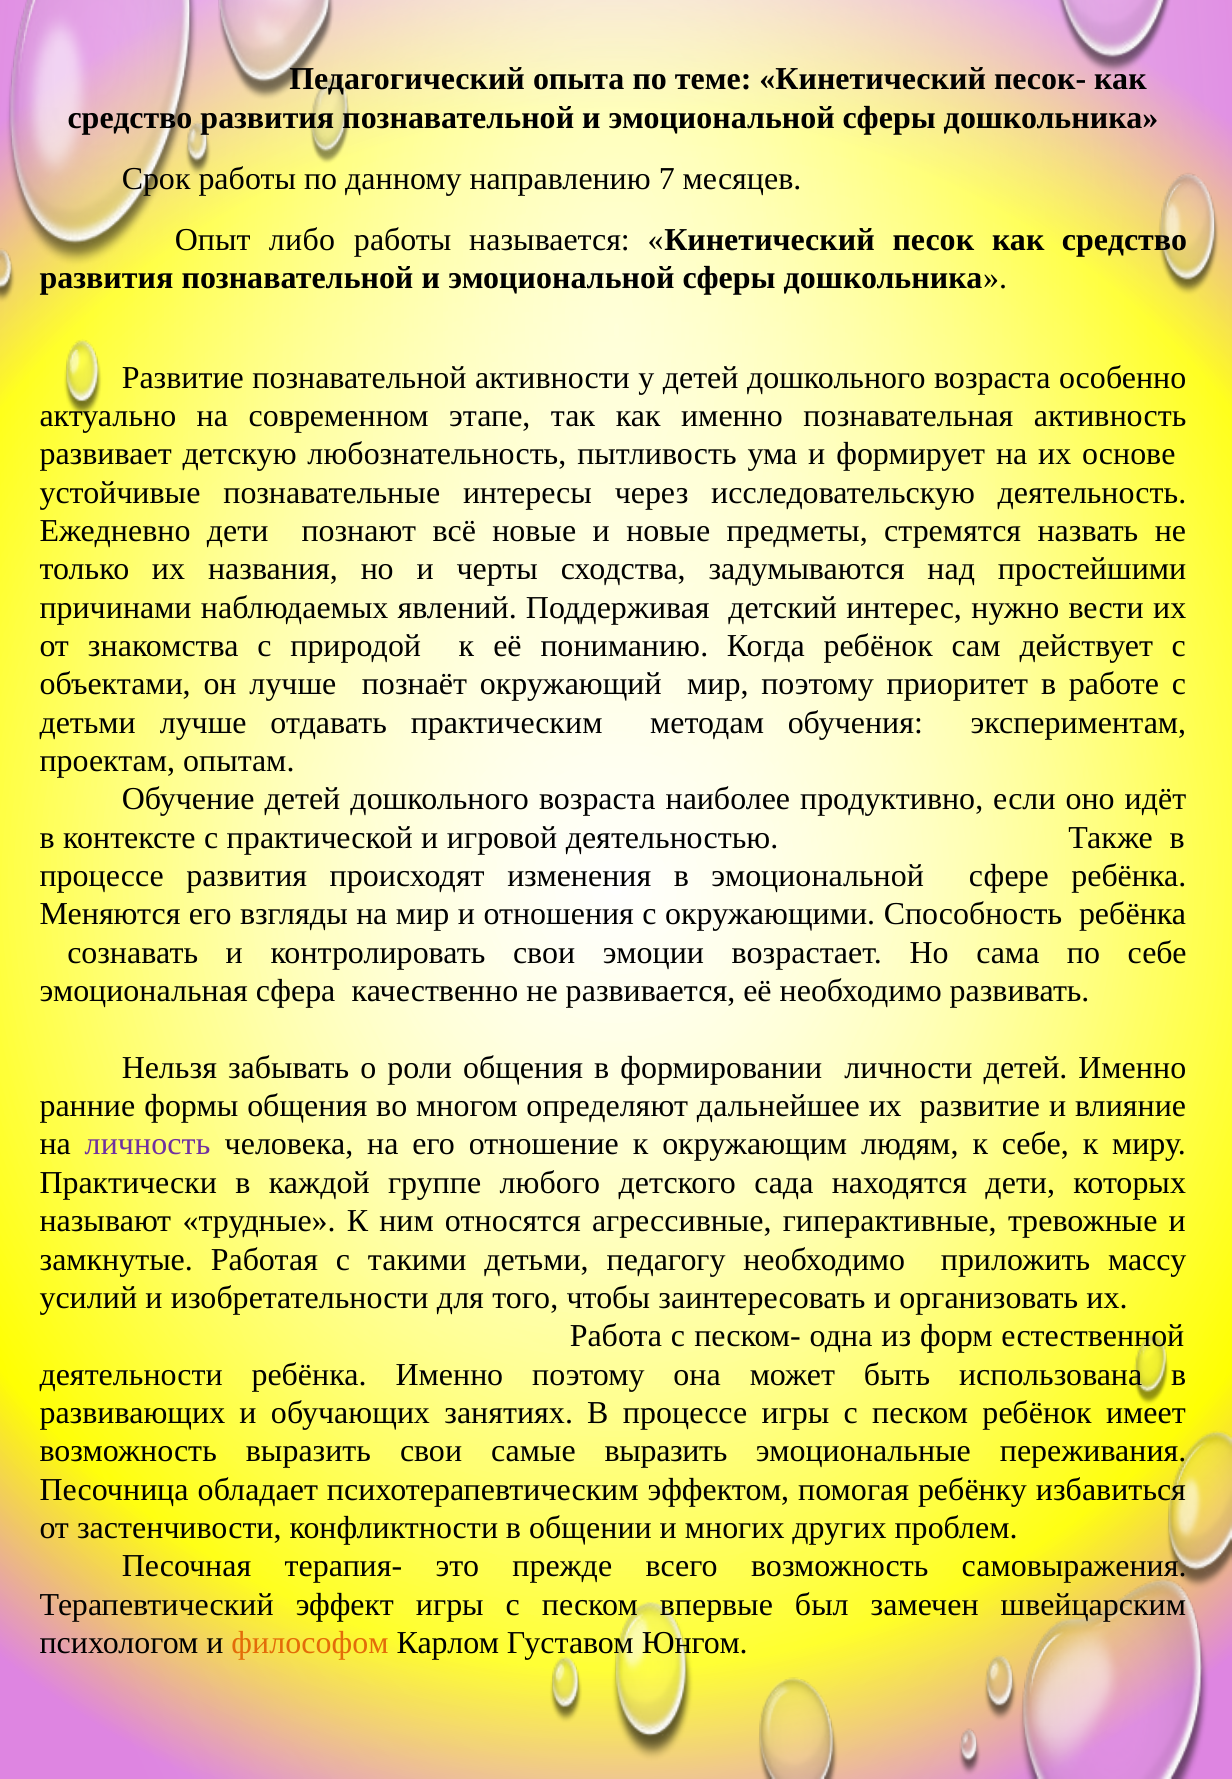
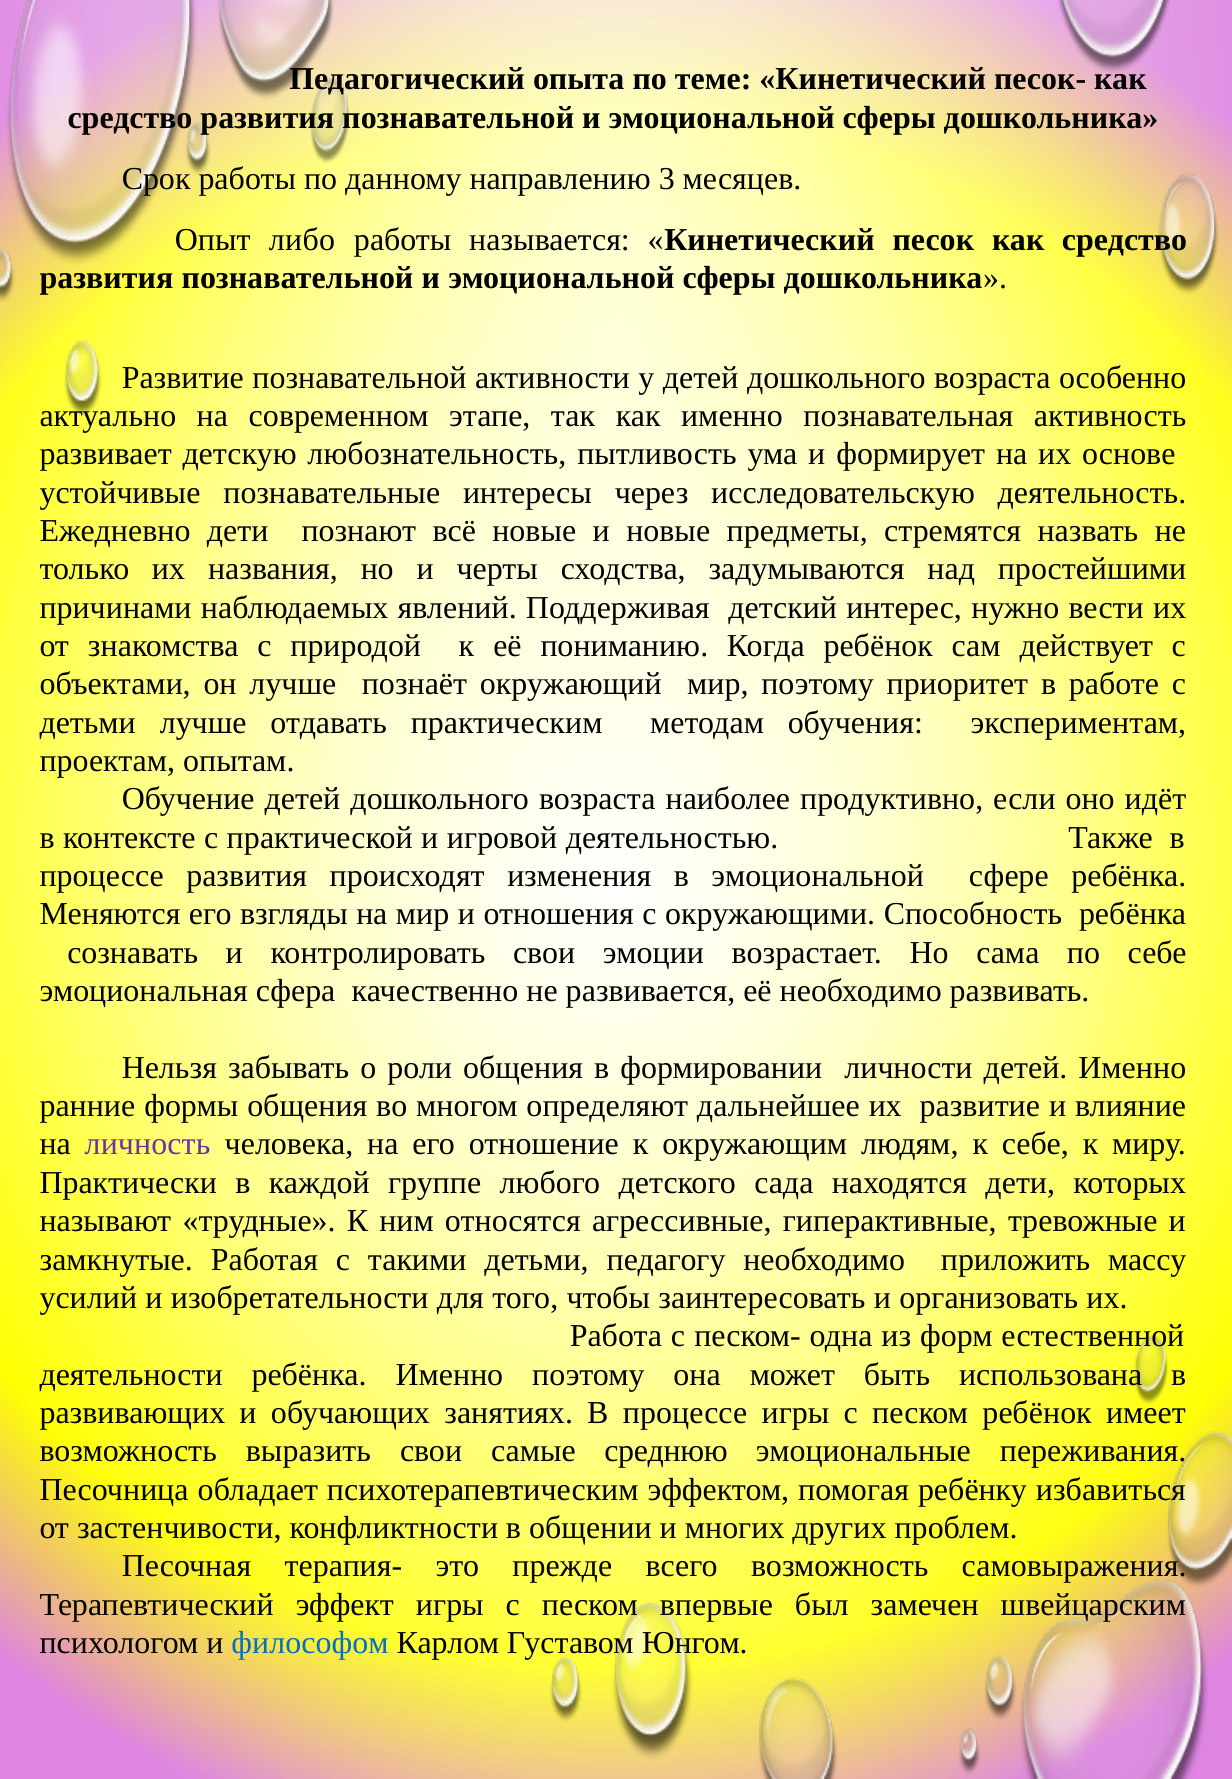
7: 7 -> 3
самые выразить: выразить -> среднюю
философом colour: orange -> blue
